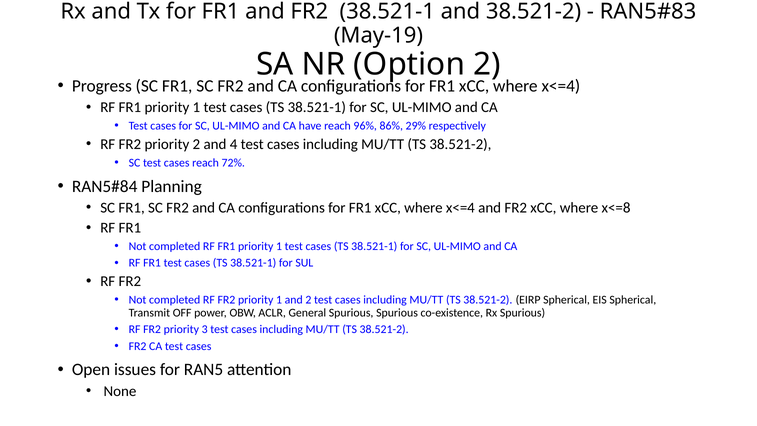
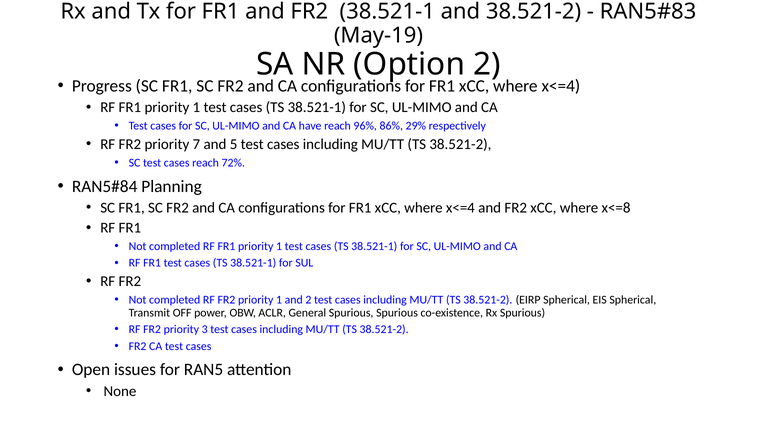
priority 2: 2 -> 7
4: 4 -> 5
